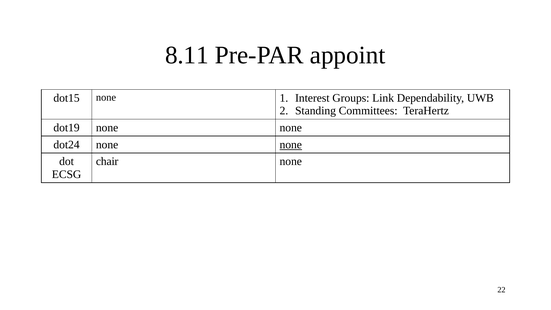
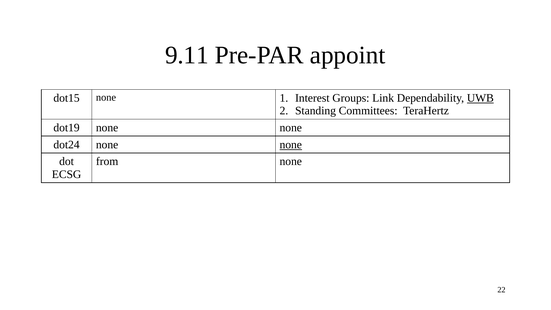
8.11: 8.11 -> 9.11
UWB underline: none -> present
chair: chair -> from
